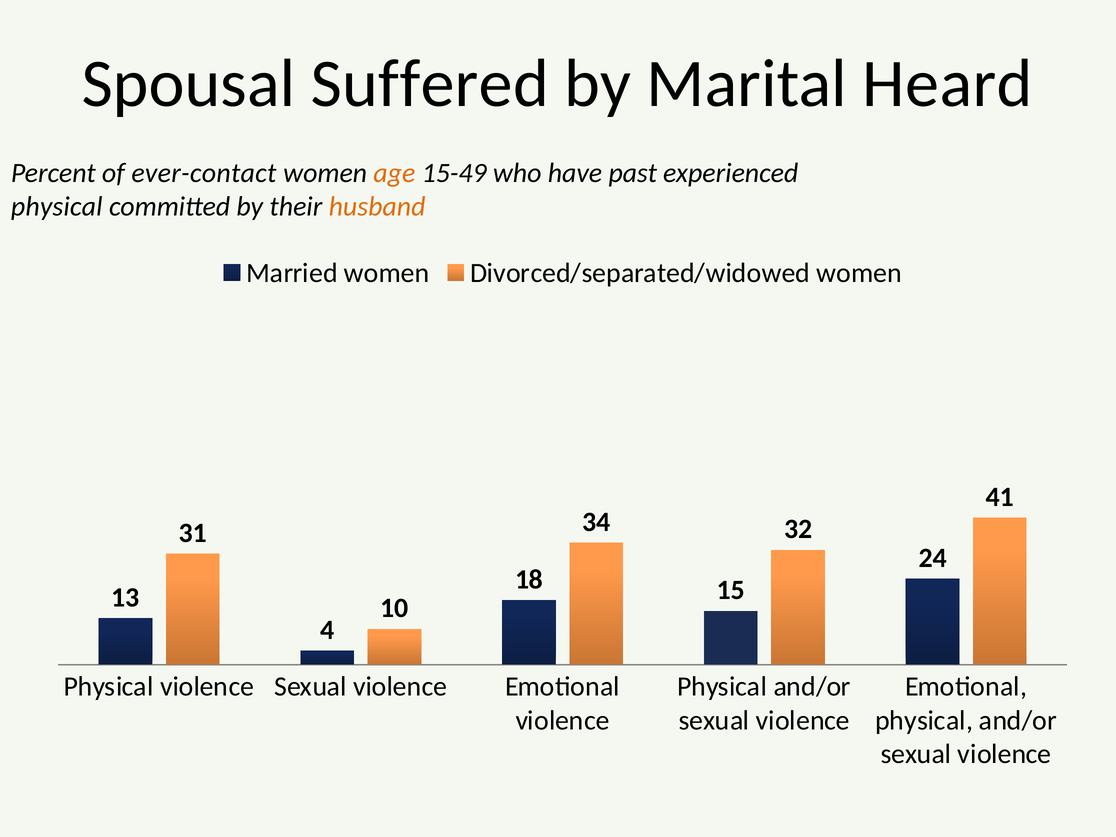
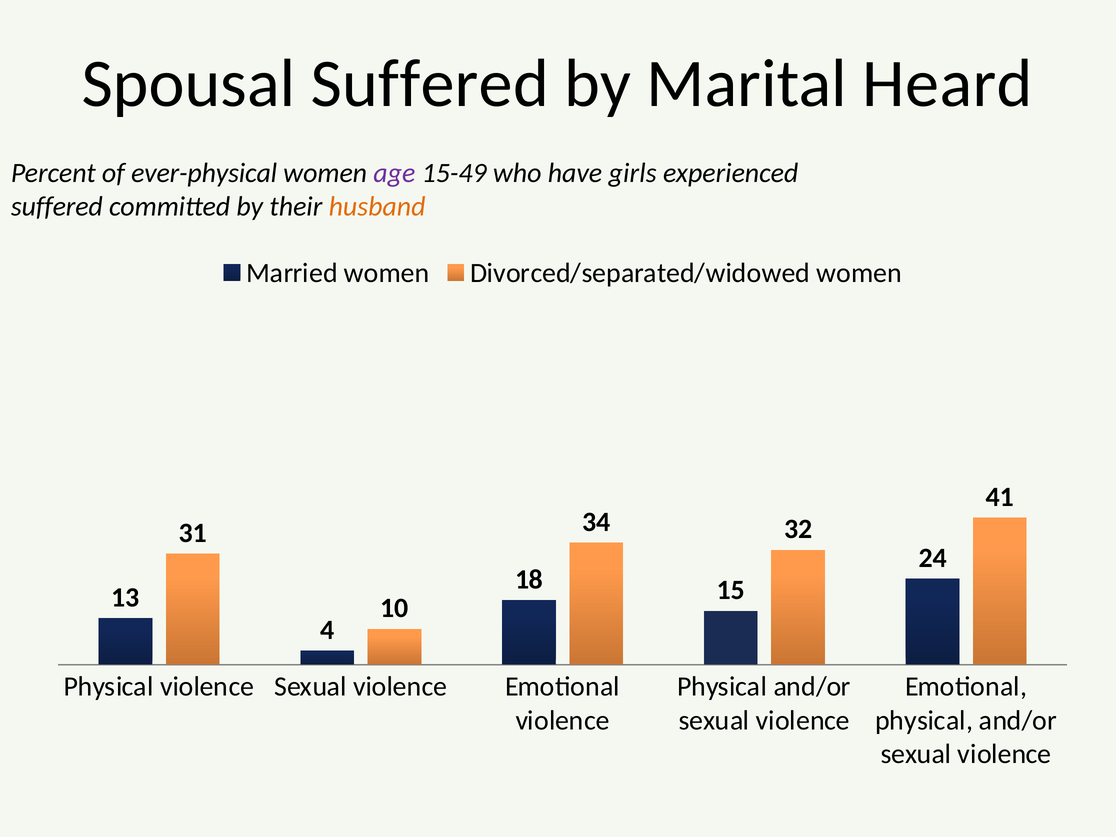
ever-contact: ever-contact -> ever-physical
age colour: orange -> purple
past: past -> girls
physical at (57, 206): physical -> suffered
